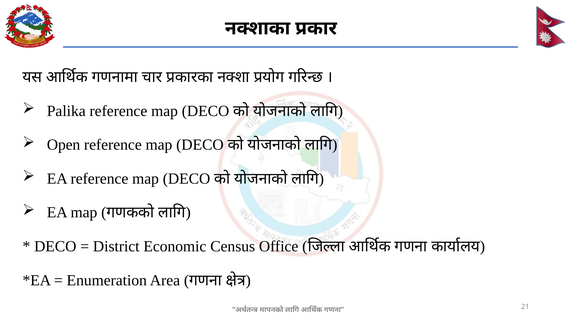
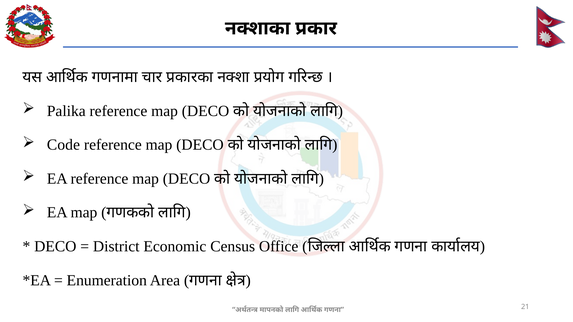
Open: Open -> Code
